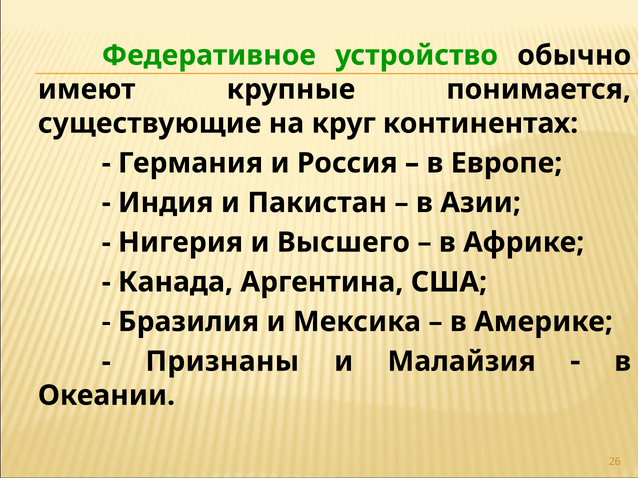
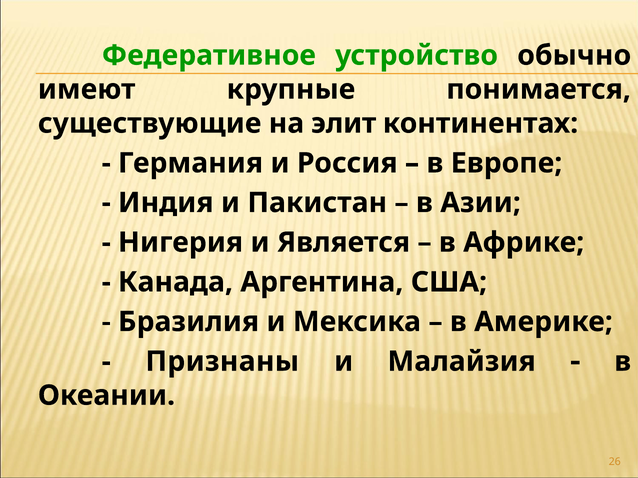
круг: круг -> элит
Высшего: Высшего -> Является
